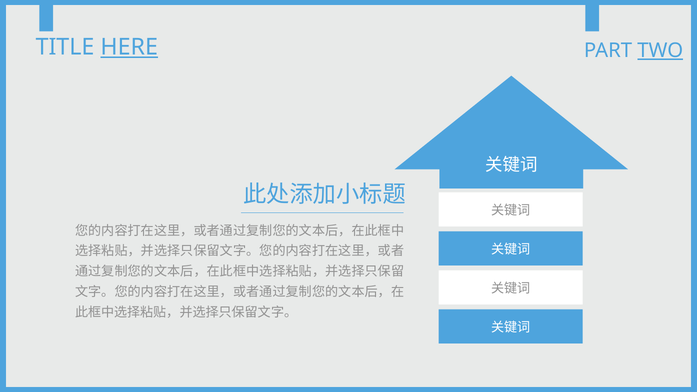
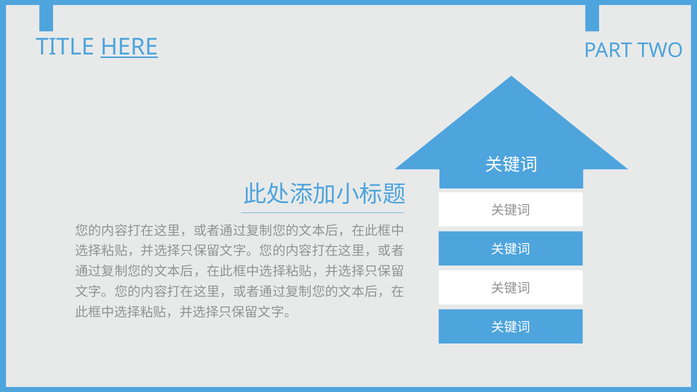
TWO underline: present -> none
